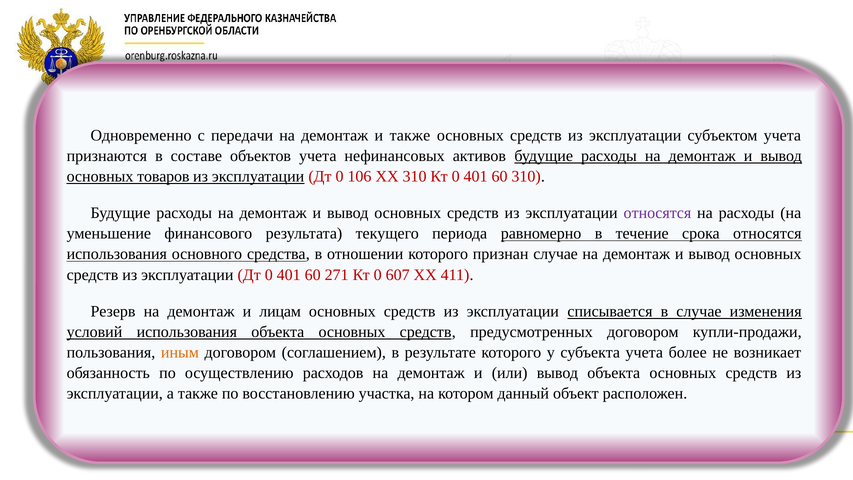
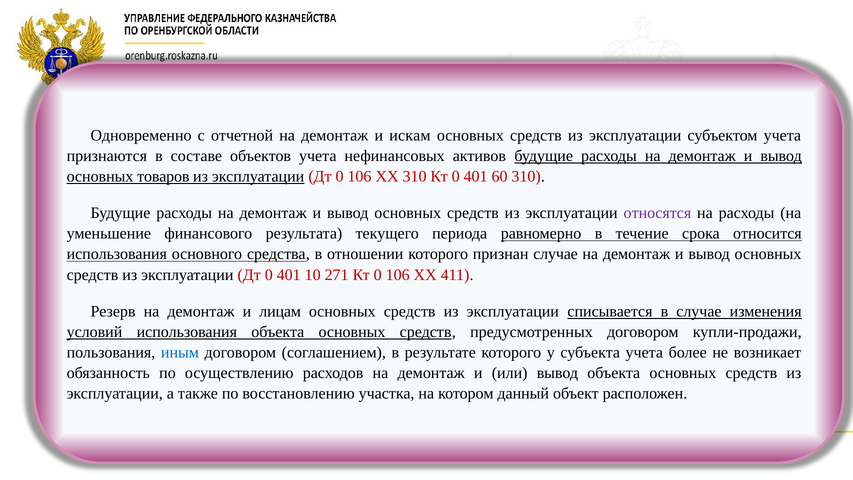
передачи: передачи -> отчетной
и также: также -> искам
срока относятся: относятся -> относится
Дт 0 401 60: 60 -> 10
Кт 0 607: 607 -> 106
иным colour: orange -> blue
